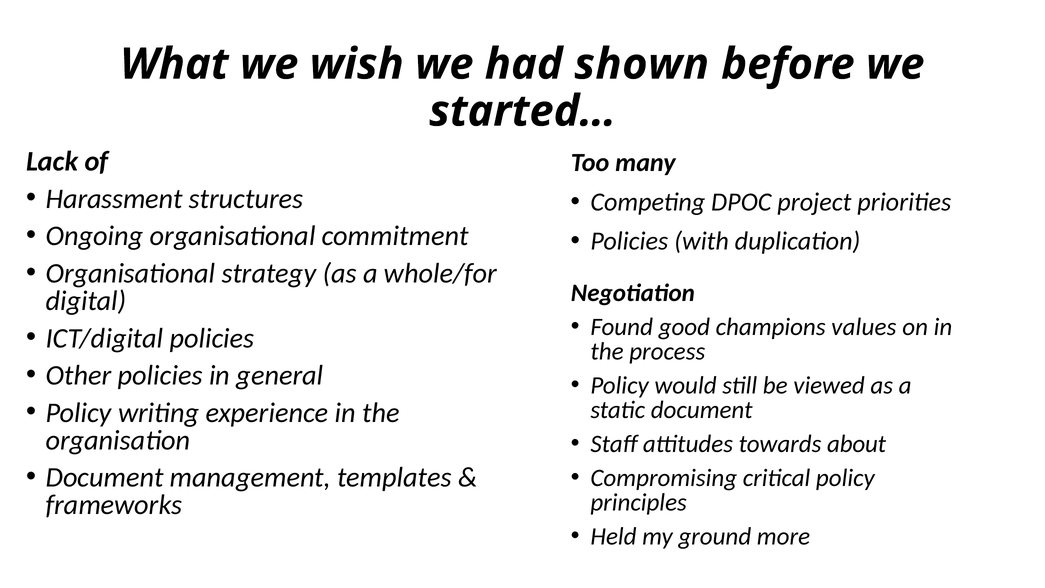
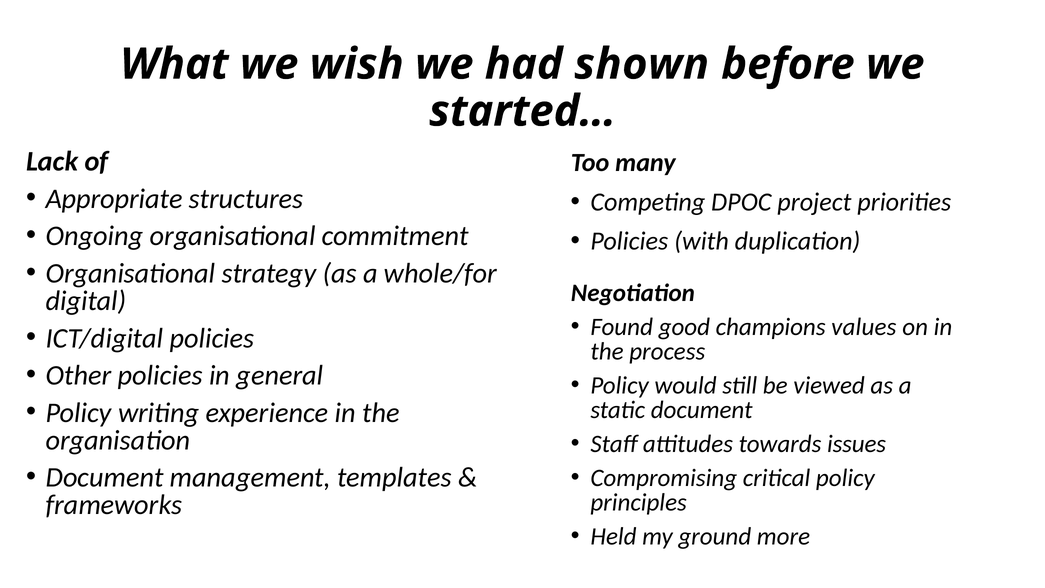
Harassment: Harassment -> Appropriate
about: about -> issues
